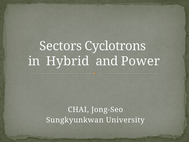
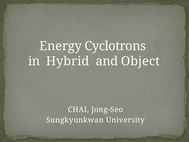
Sectors: Sectors -> Energy
Power: Power -> Object
